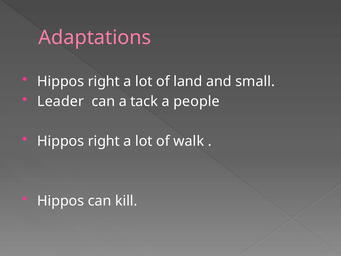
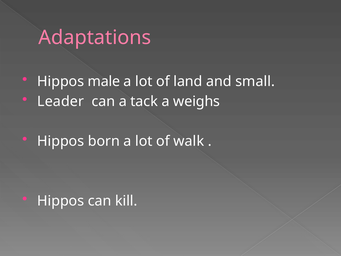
right at (104, 81): right -> male
people: people -> weighs
right at (104, 141): right -> born
